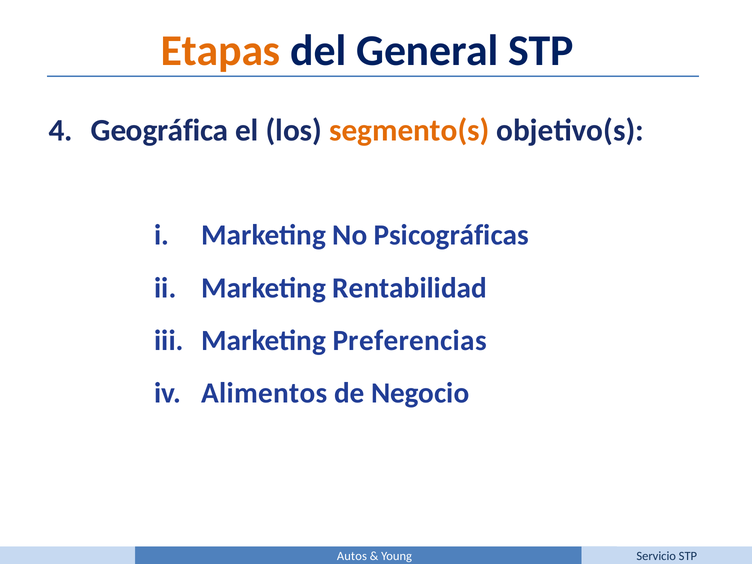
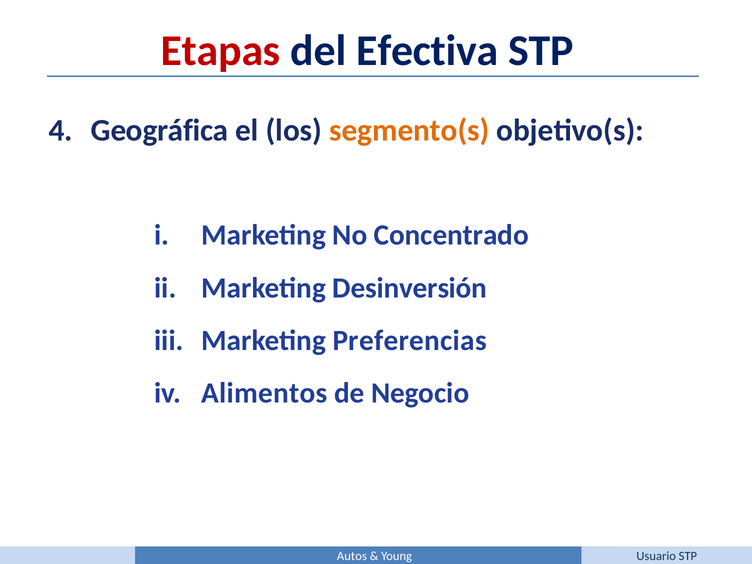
Etapas colour: orange -> red
General: General -> Efectiva
Psicográficas: Psicográficas -> Concentrado
Rentabilidad: Rentabilidad -> Desinversión
Servicio: Servicio -> Usuario
